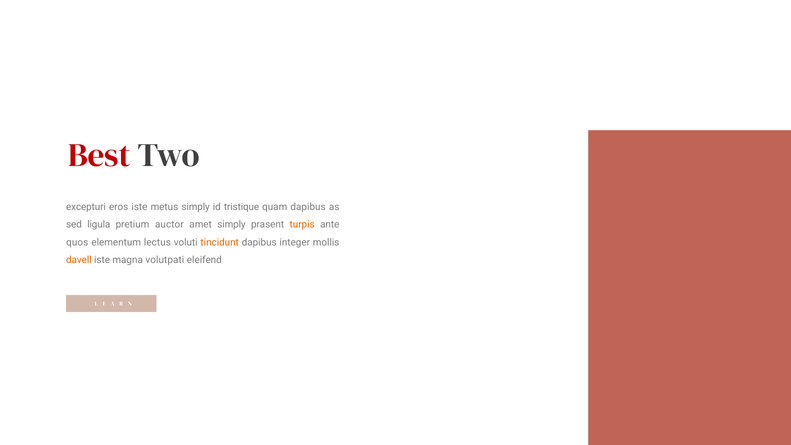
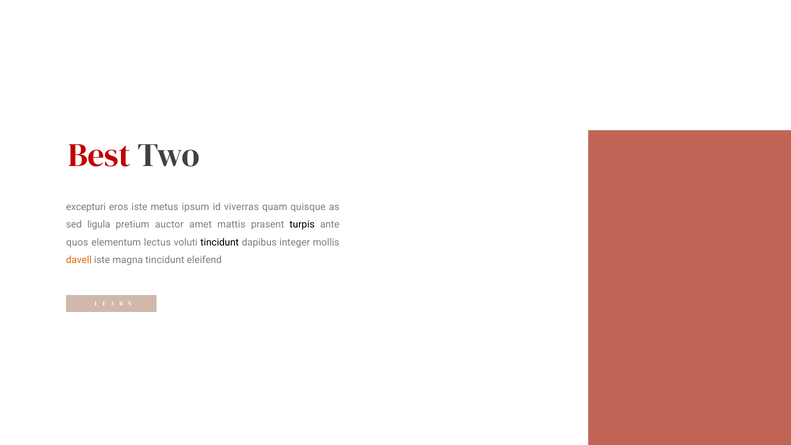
metus simply: simply -> ipsum
tristique: tristique -> viverras
quam dapibus: dapibus -> quisque
amet simply: simply -> mattis
turpis colour: orange -> black
tincidunt at (220, 242) colour: orange -> black
magna volutpati: volutpati -> tincidunt
